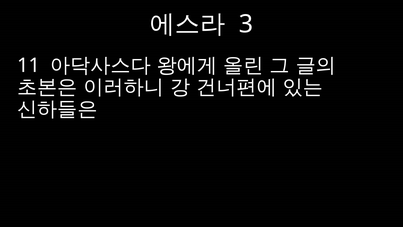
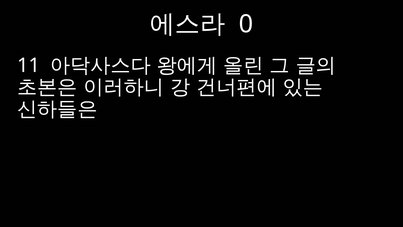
3: 3 -> 0
